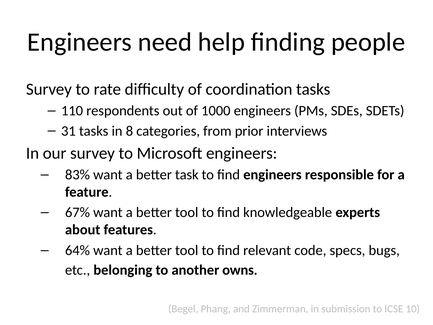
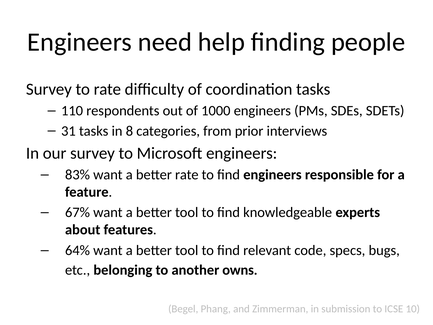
better task: task -> rate
